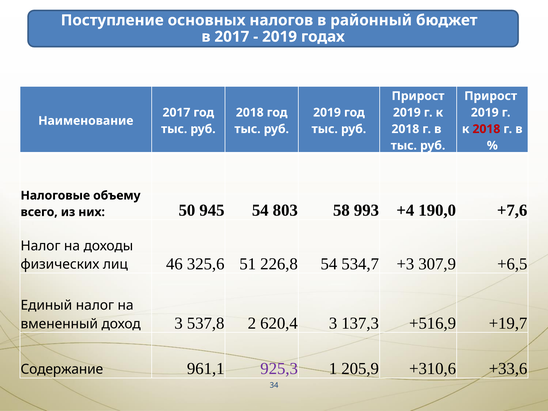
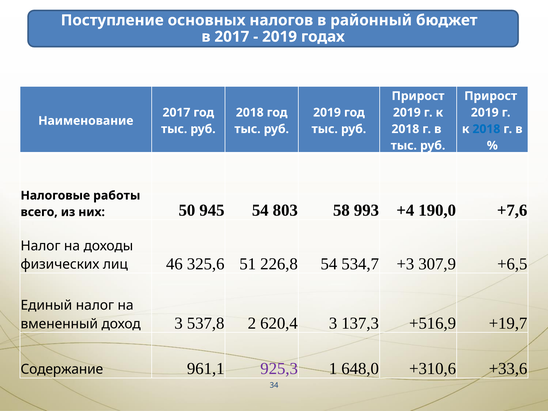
2018 at (486, 129) colour: red -> blue
объему: объему -> работы
205,9: 205,9 -> 648,0
